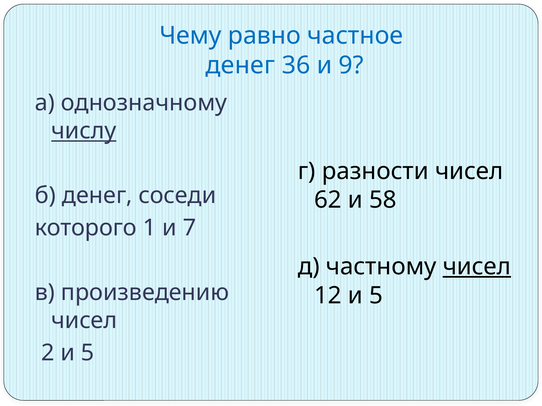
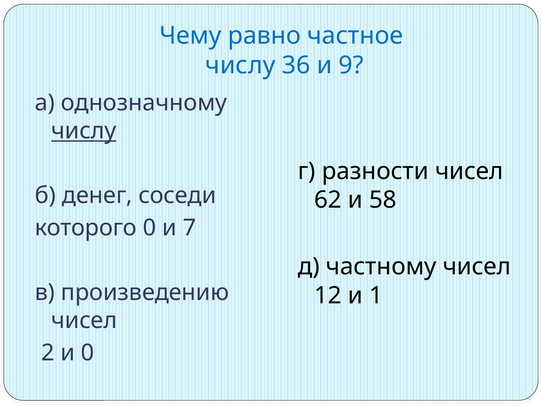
денег at (240, 65): денег -> числу
которого 1: 1 -> 0
чисел at (477, 267) underline: present -> none
12 и 5: 5 -> 1
2 и 5: 5 -> 0
